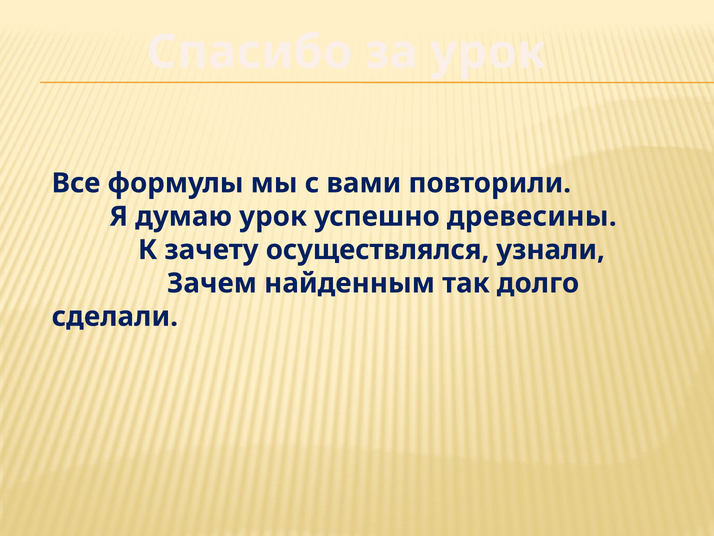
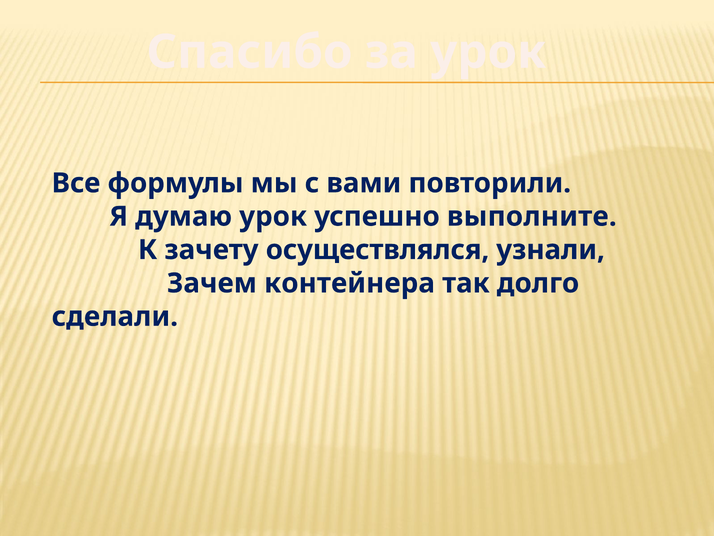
древесины: древесины -> выполните
найденным: найденным -> контейнера
